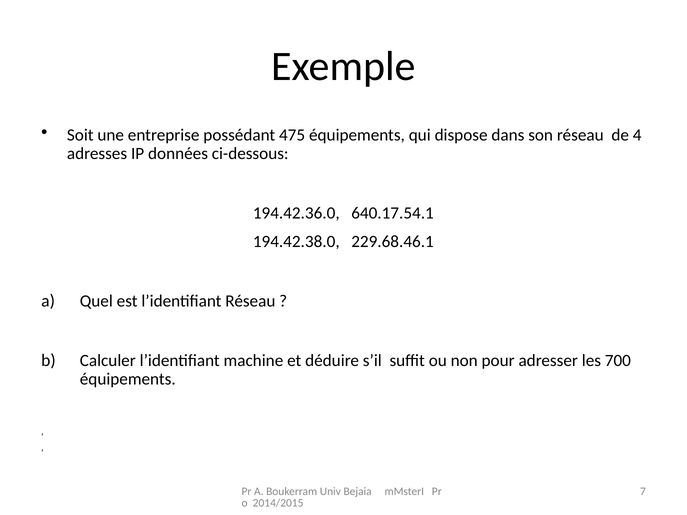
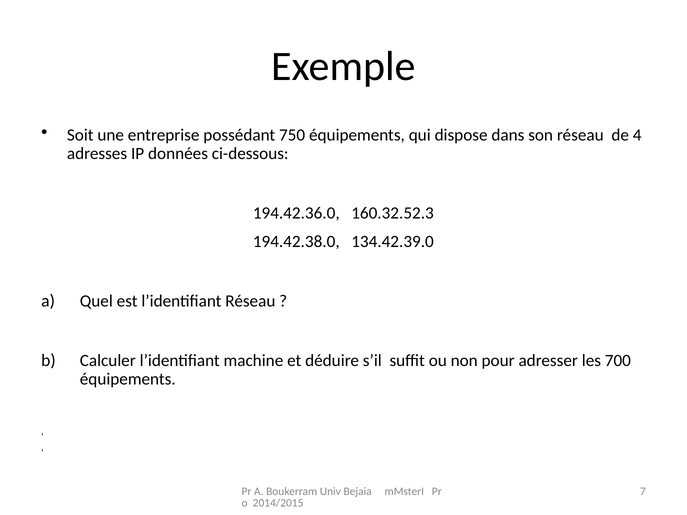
475: 475 -> 750
640.17.54.1: 640.17.54.1 -> 160.32.52.3
229.68.46.1: 229.68.46.1 -> 134.42.39.0
